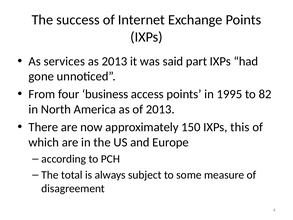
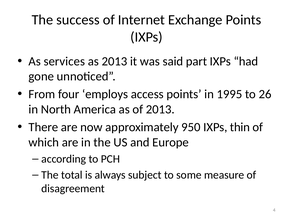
business: business -> employs
82: 82 -> 26
150: 150 -> 950
this: this -> thin
